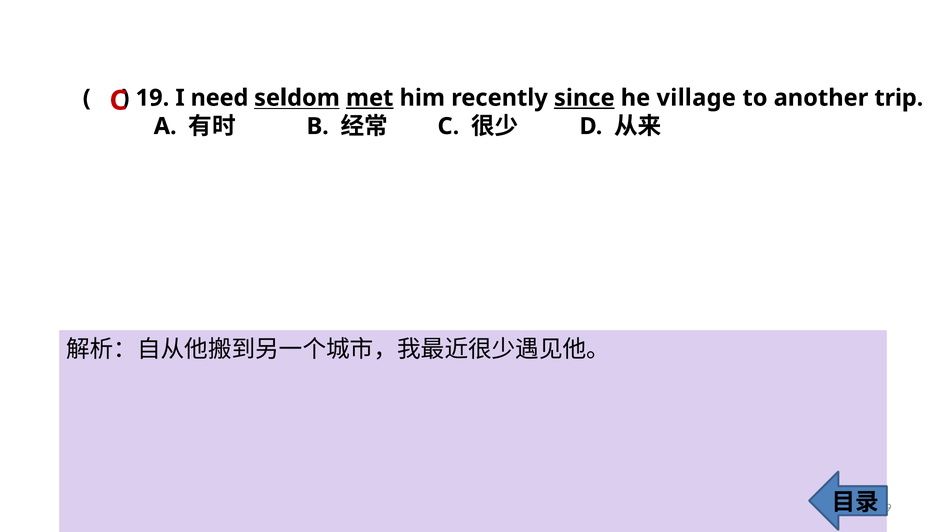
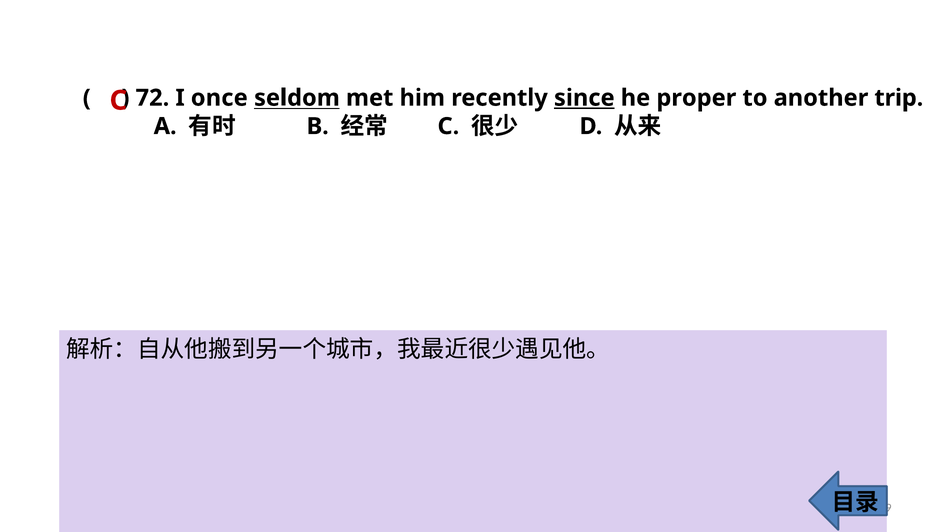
19 at (152, 98): 19 -> 72
need: need -> once
met underline: present -> none
village: village -> proper
